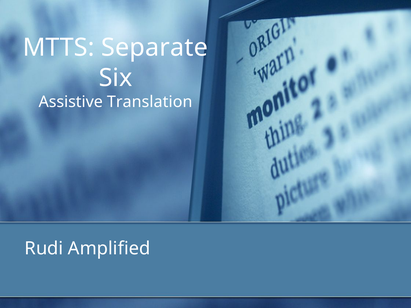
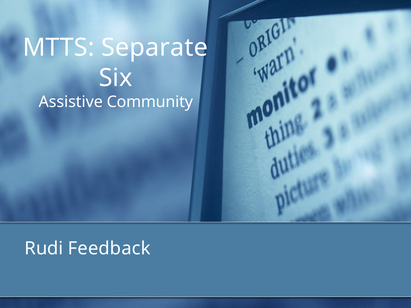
Translation: Translation -> Community
Amplified: Amplified -> Feedback
